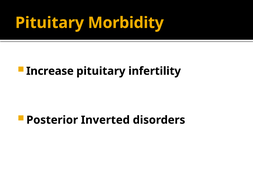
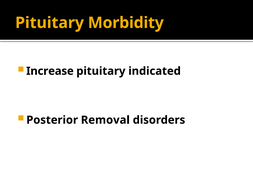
infertility: infertility -> indicated
Inverted: Inverted -> Removal
